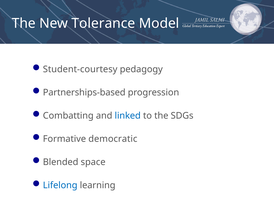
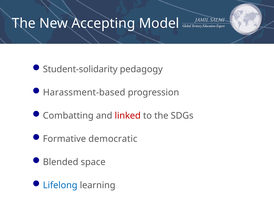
Tolerance: Tolerance -> Accepting
Student-courtesy: Student-courtesy -> Student-solidarity
Partnerships-based: Partnerships-based -> Harassment-based
linked colour: blue -> red
